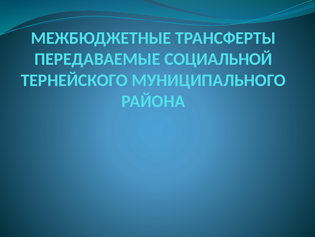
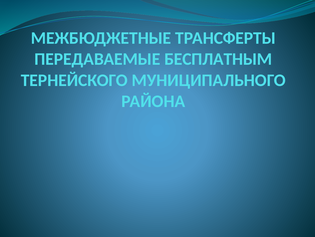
СОЦИАЛЬНОЙ: СОЦИАЛЬНОЙ -> БЕСПЛАТНЫМ
